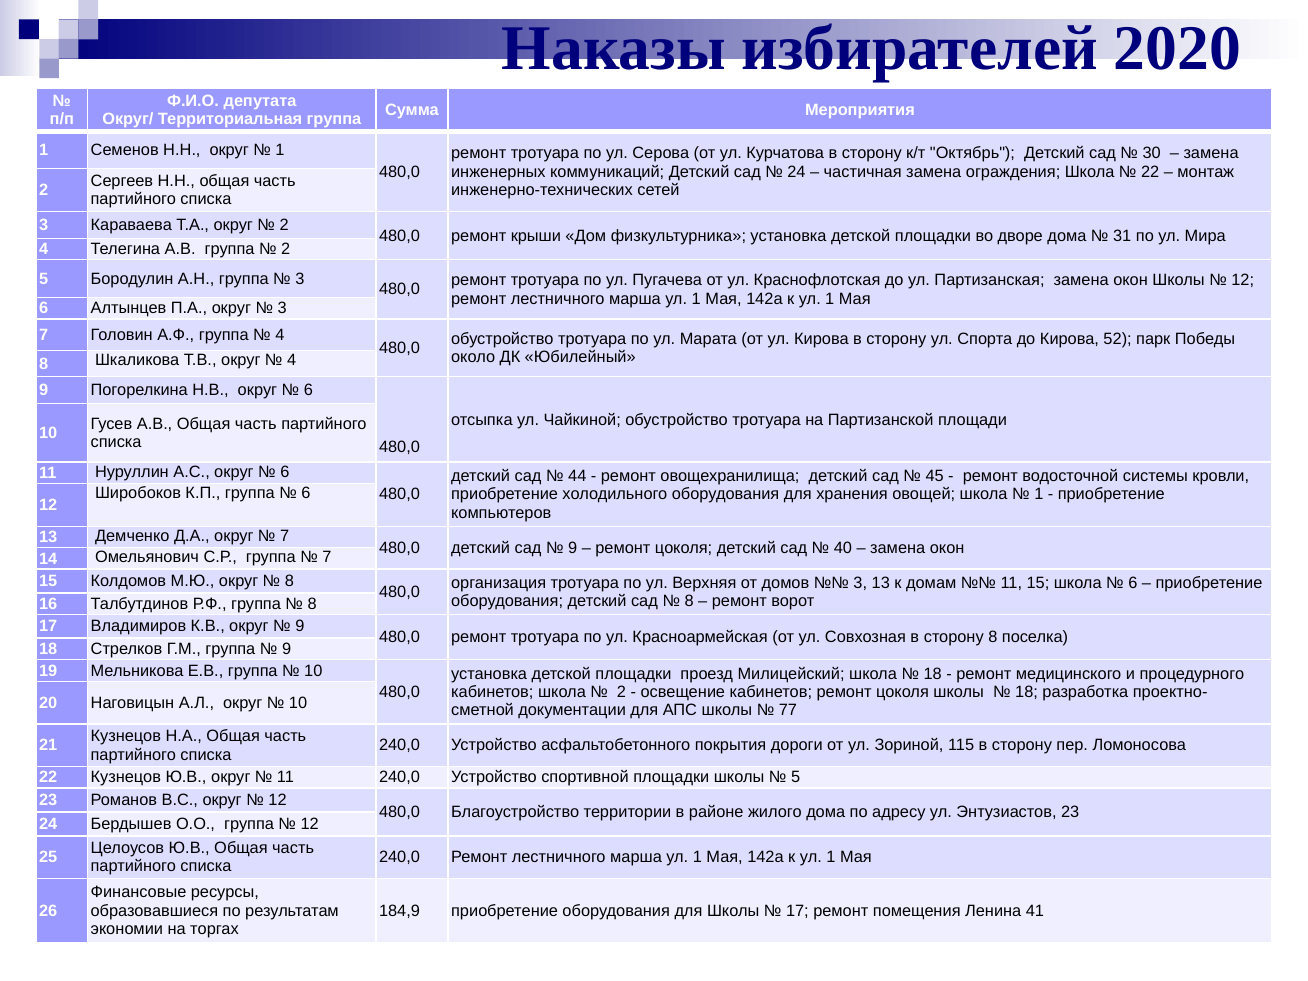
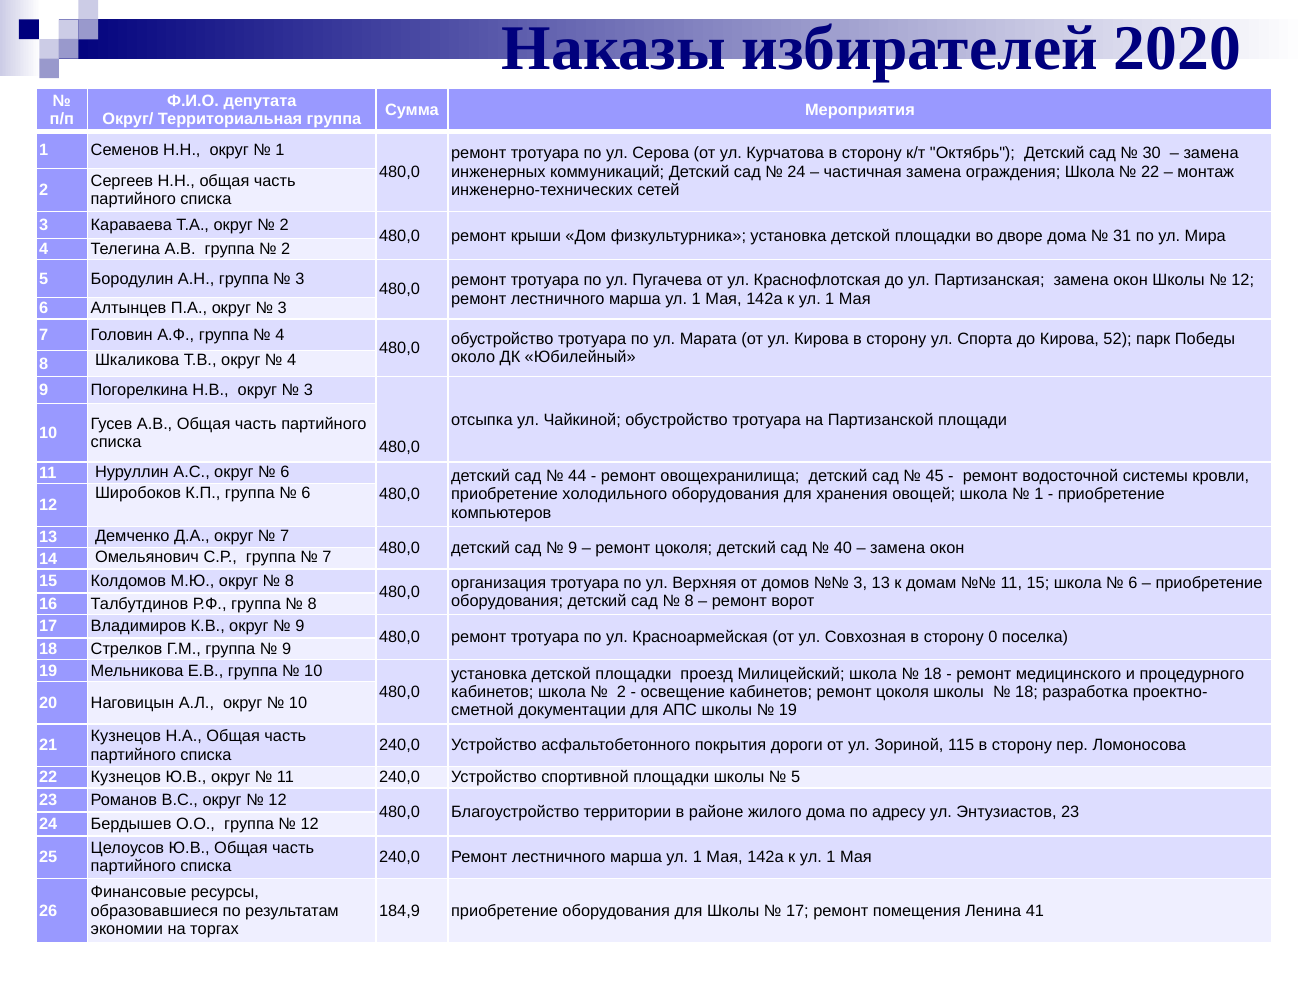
6 at (308, 390): 6 -> 3
сторону 8: 8 -> 0
77 at (788, 710): 77 -> 19
